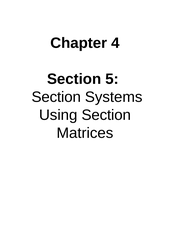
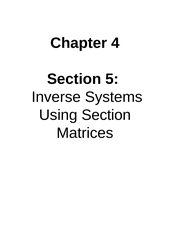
Section at (56, 97): Section -> Inverse
